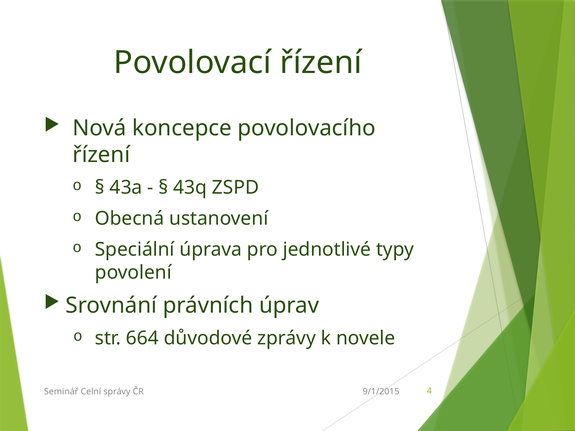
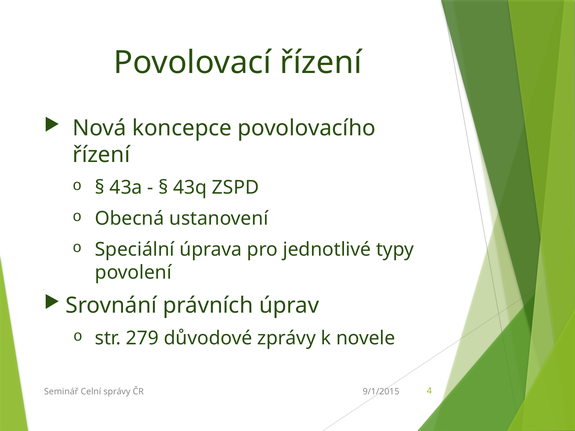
664: 664 -> 279
